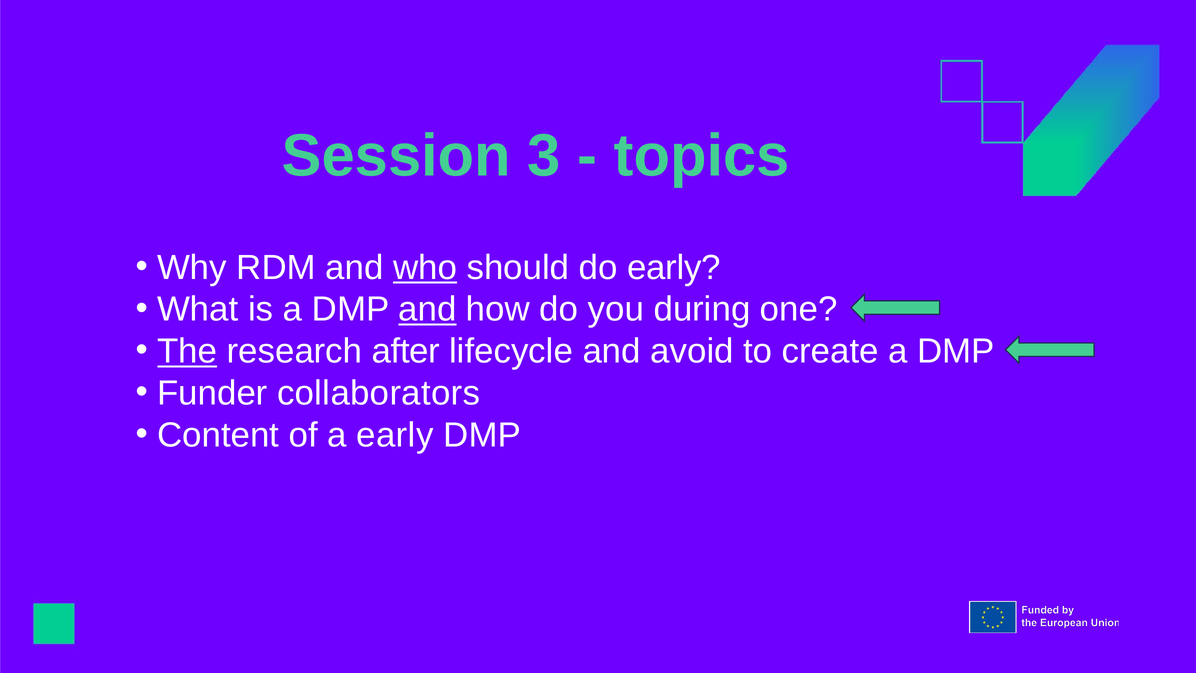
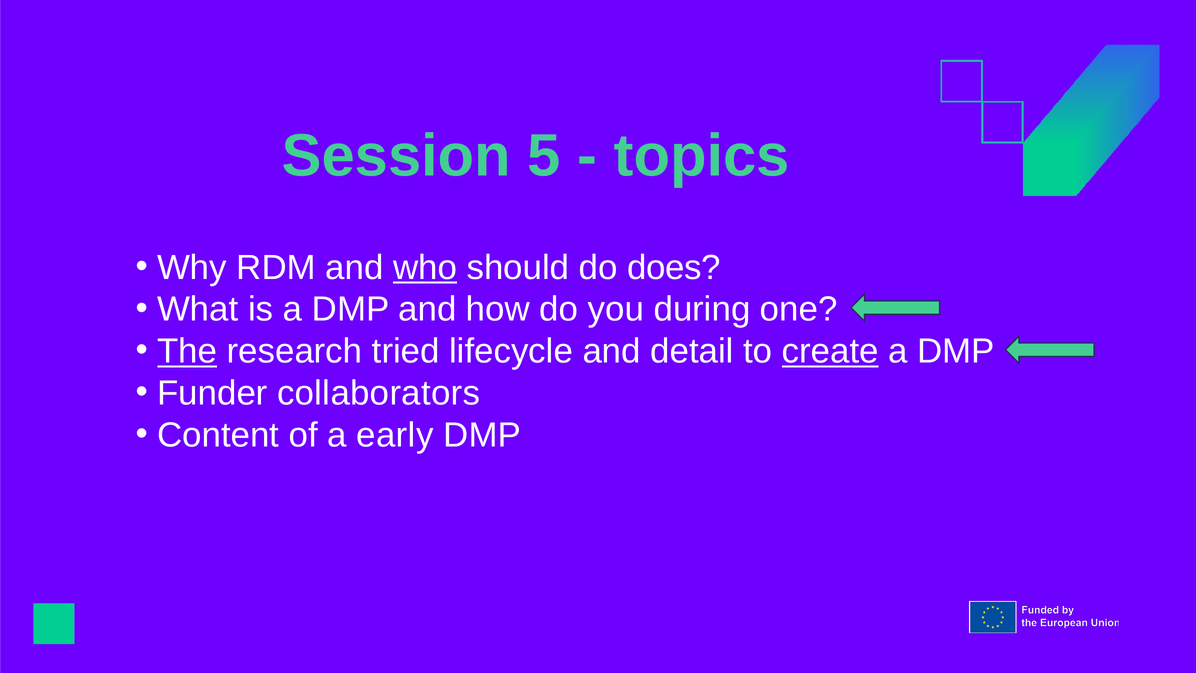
3: 3 -> 5
do early: early -> does
and at (427, 309) underline: present -> none
after: after -> tried
avoid: avoid -> detail
create underline: none -> present
